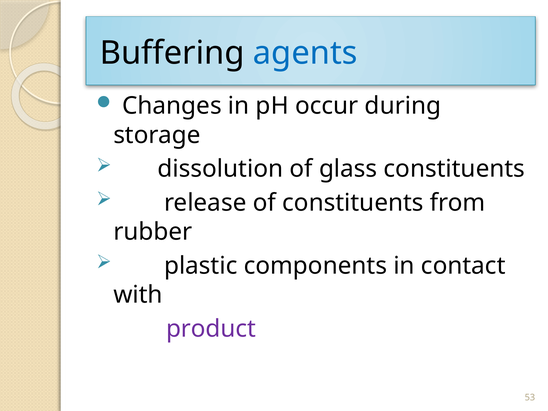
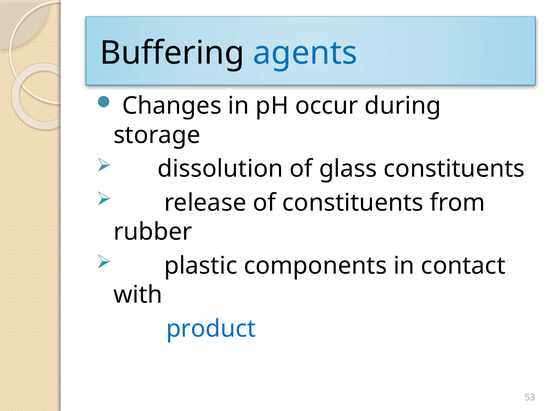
product colour: purple -> blue
